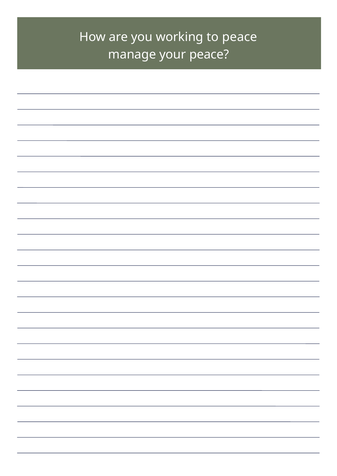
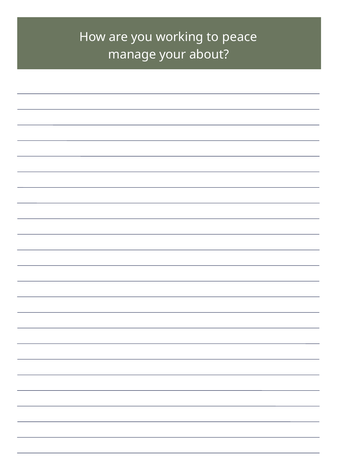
your peace: peace -> about
